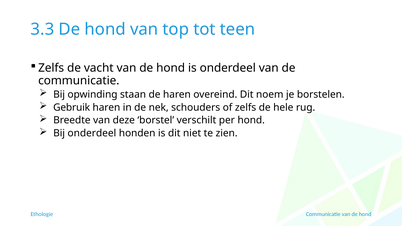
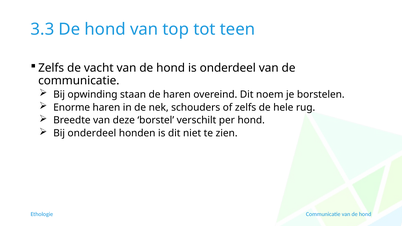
Gebruik: Gebruik -> Enorme
